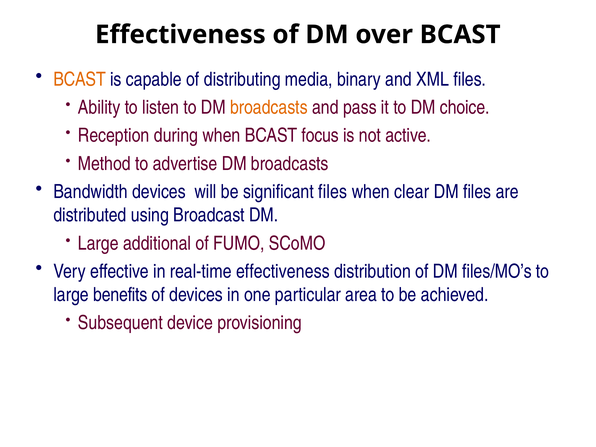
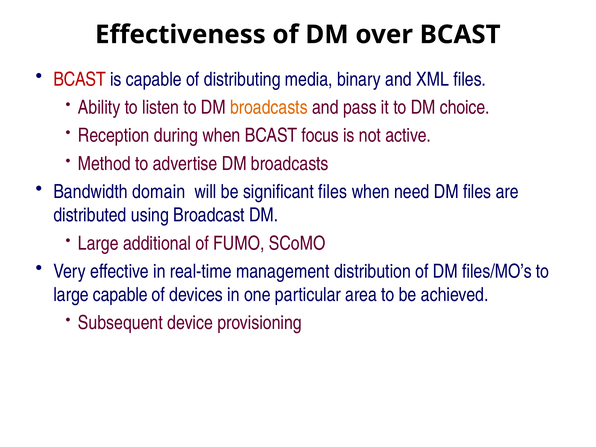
BCAST at (80, 79) colour: orange -> red
Bandwidth devices: devices -> domain
clear: clear -> need
real-time effectiveness: effectiveness -> management
large benefits: benefits -> capable
